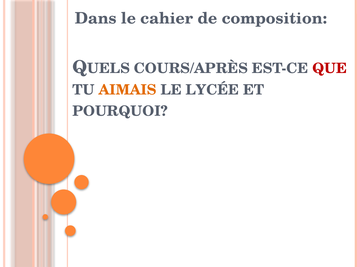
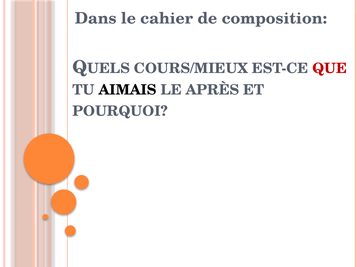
COURS/APRÈS: COURS/APRÈS -> COURS/MIEUX
AIMAIS colour: orange -> black
LYCÉE: LYCÉE -> APRÈS
